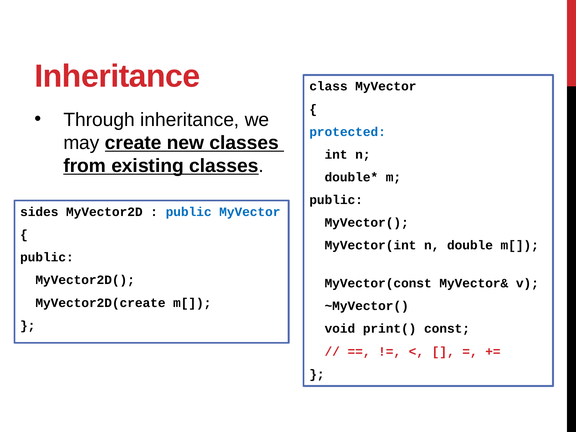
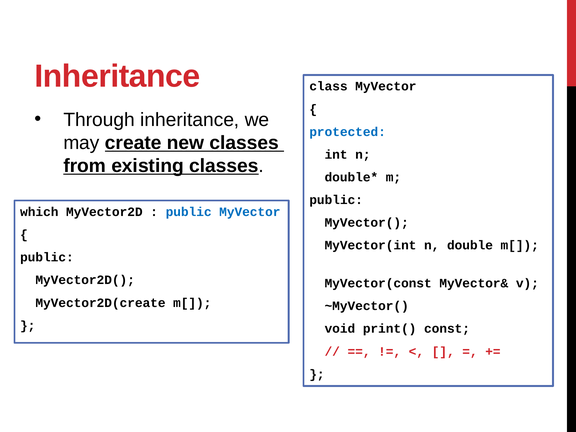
sides: sides -> which
